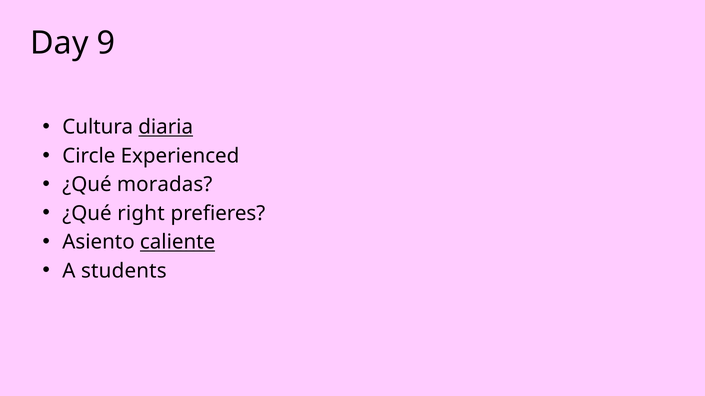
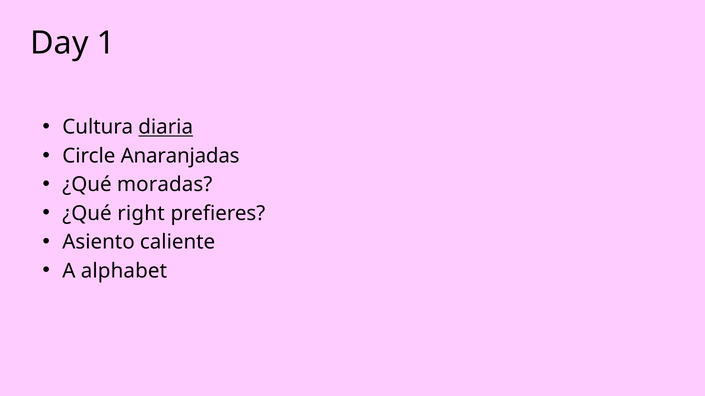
9: 9 -> 1
Experienced: Experienced -> Anaranjadas
caliente underline: present -> none
students: students -> alphabet
